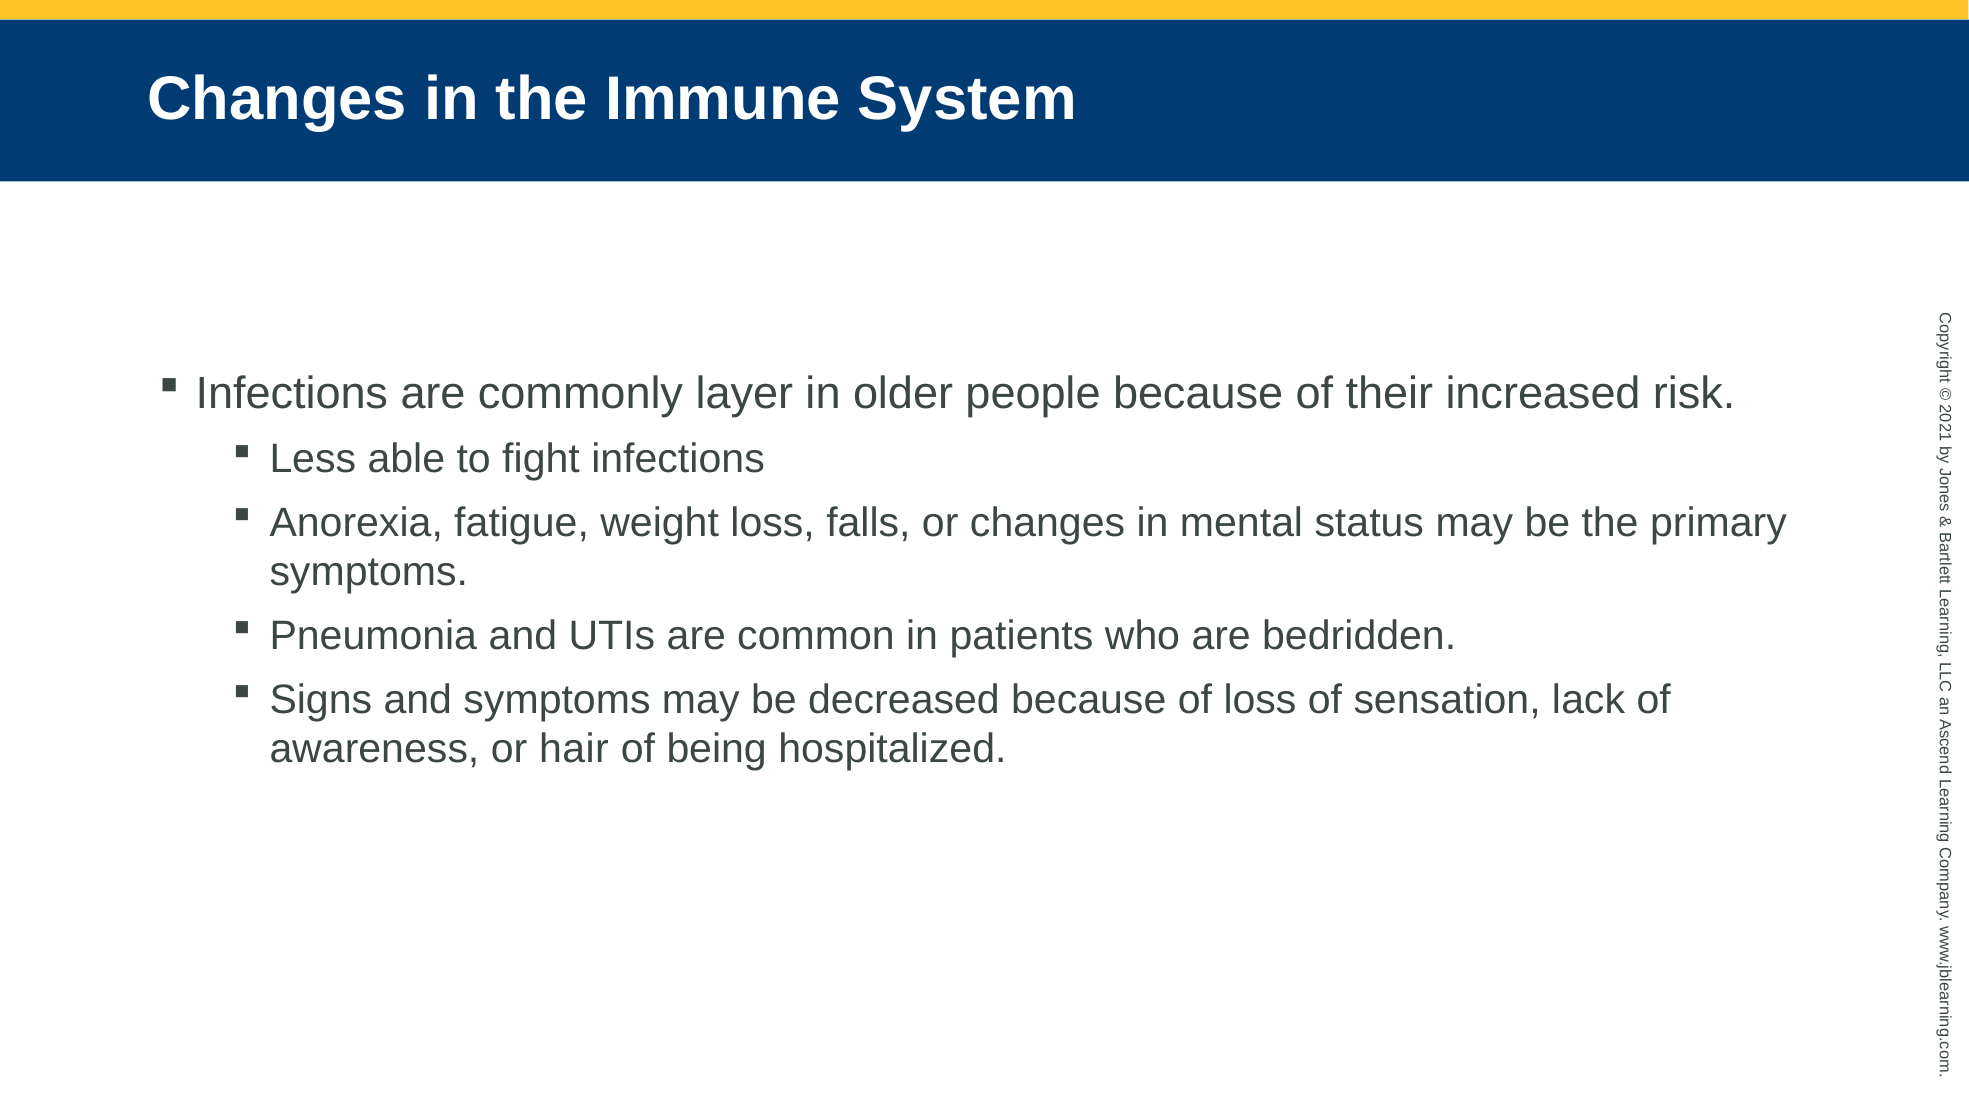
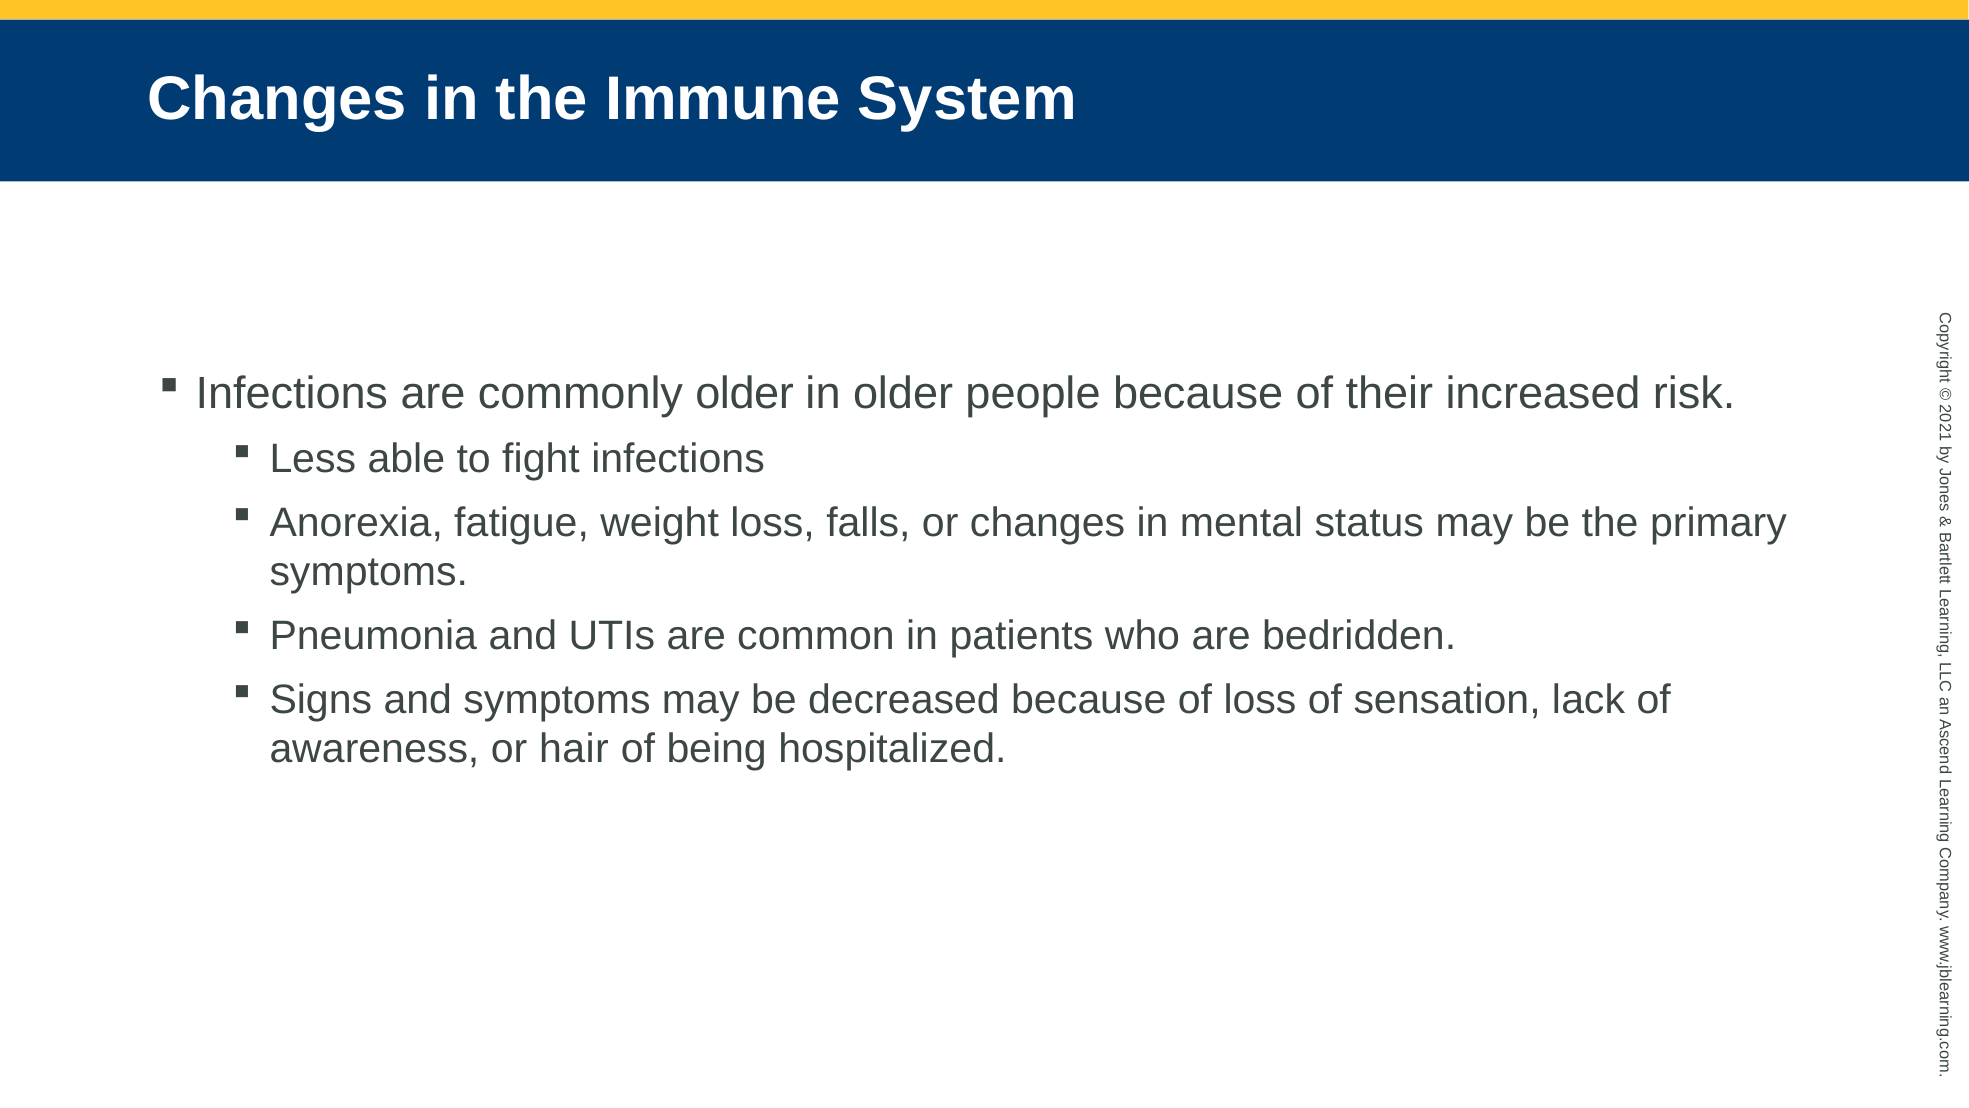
commonly layer: layer -> older
